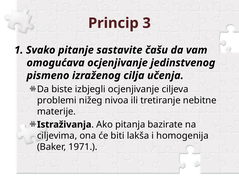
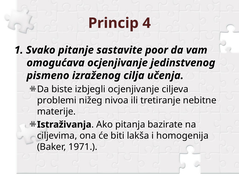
3: 3 -> 4
čašu: čašu -> poor
